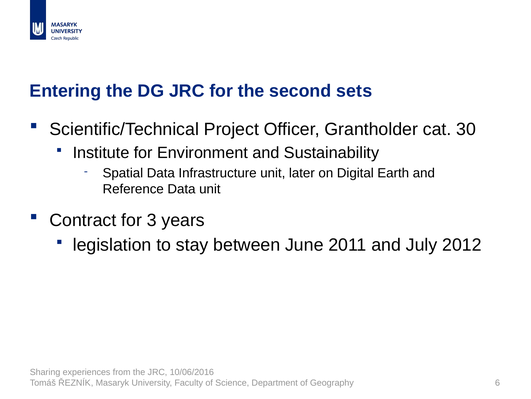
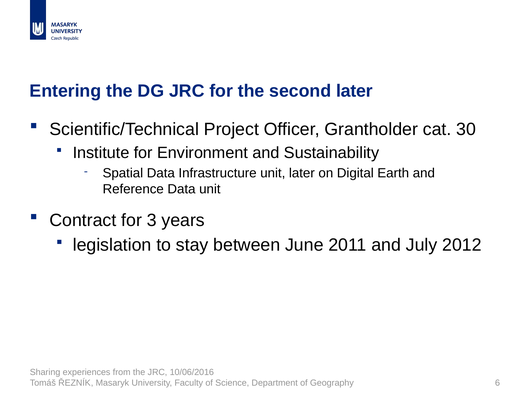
second sets: sets -> later
